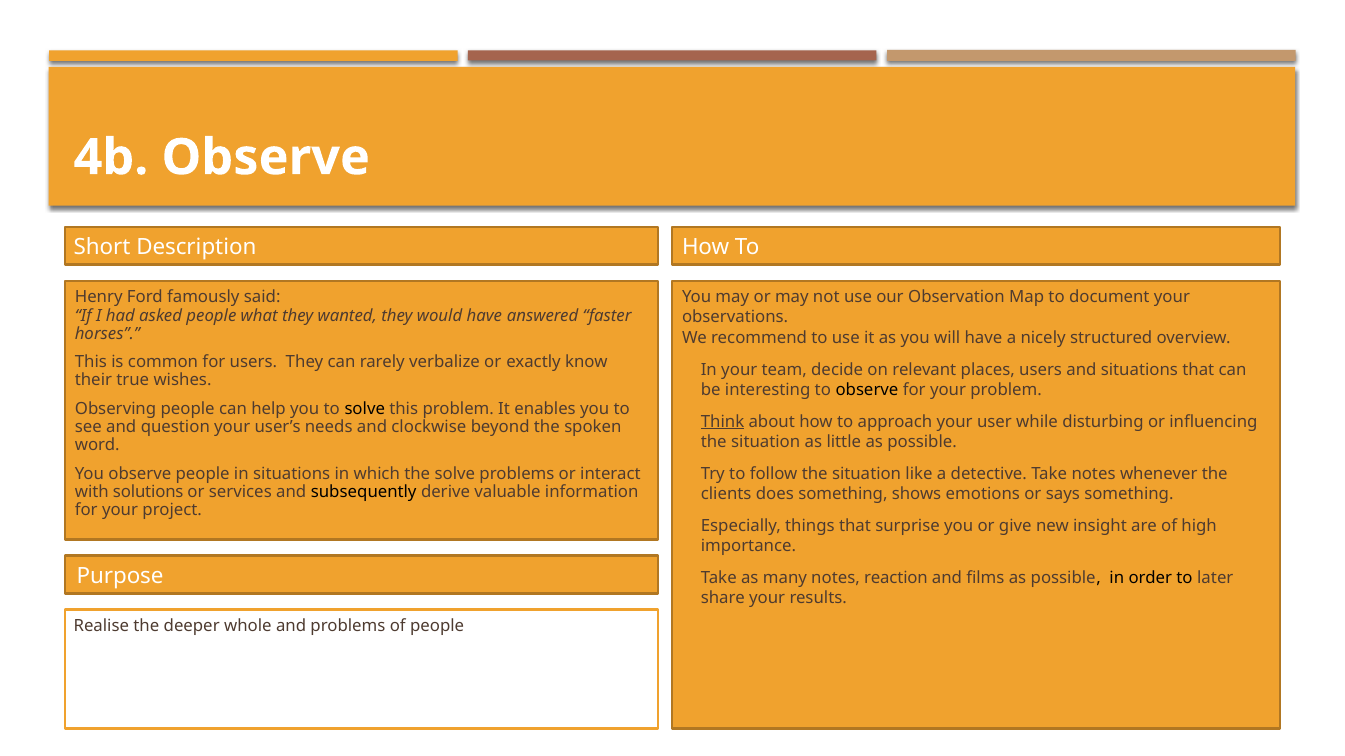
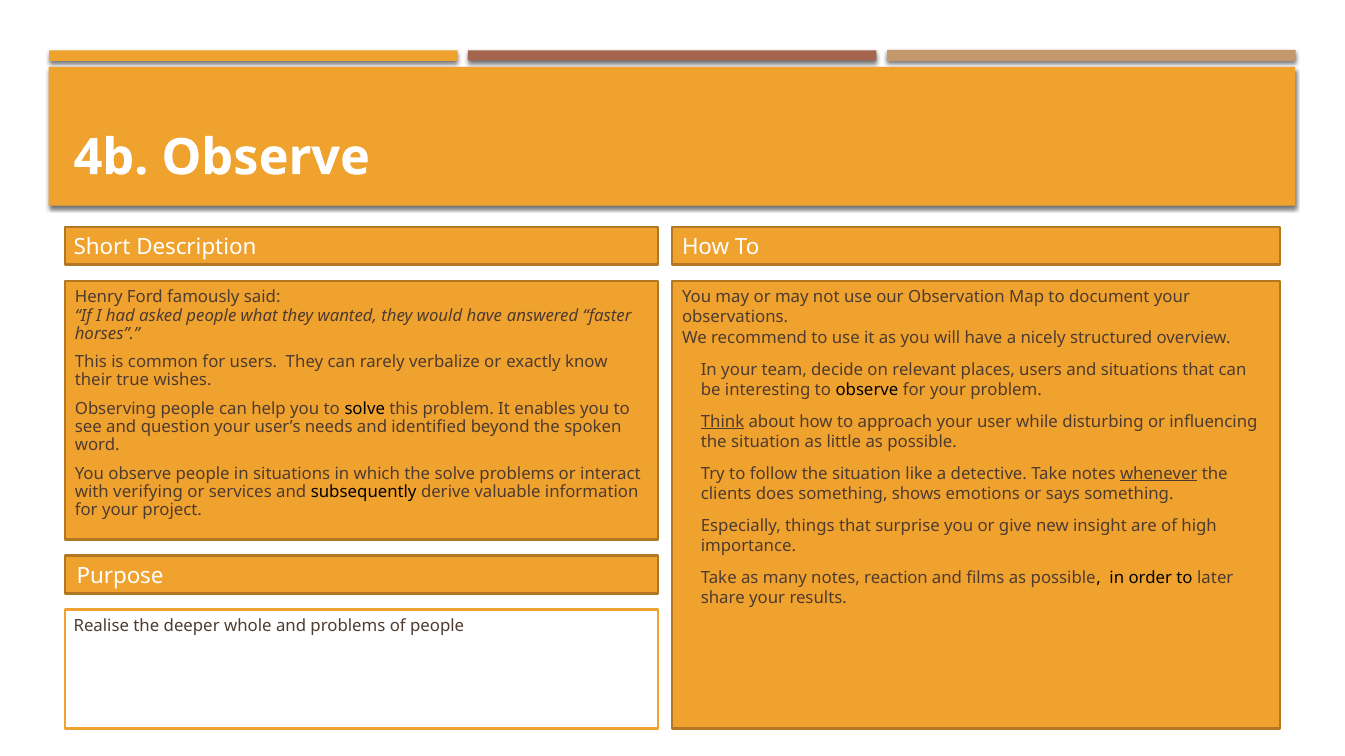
clockwise: clockwise -> identified
whenever underline: none -> present
solutions: solutions -> verifying
